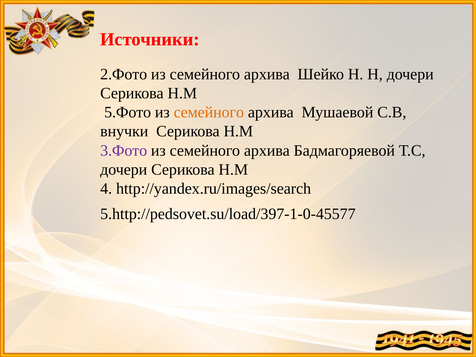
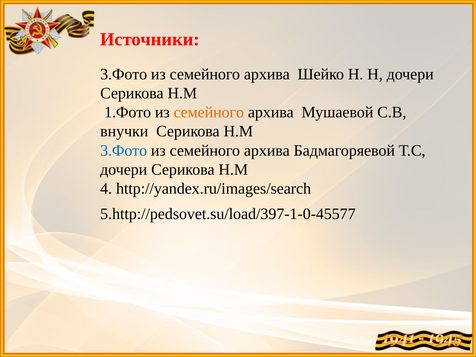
2.Фото at (124, 74): 2.Фото -> 3.Фото
5.Фото: 5.Фото -> 1.Фото
3.Фото at (124, 150) colour: purple -> blue
